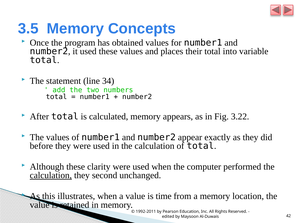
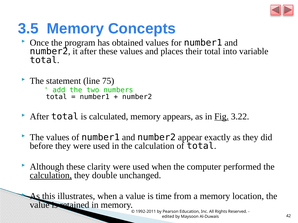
it used: used -> after
34: 34 -> 75
Fig underline: none -> present
second: second -> double
